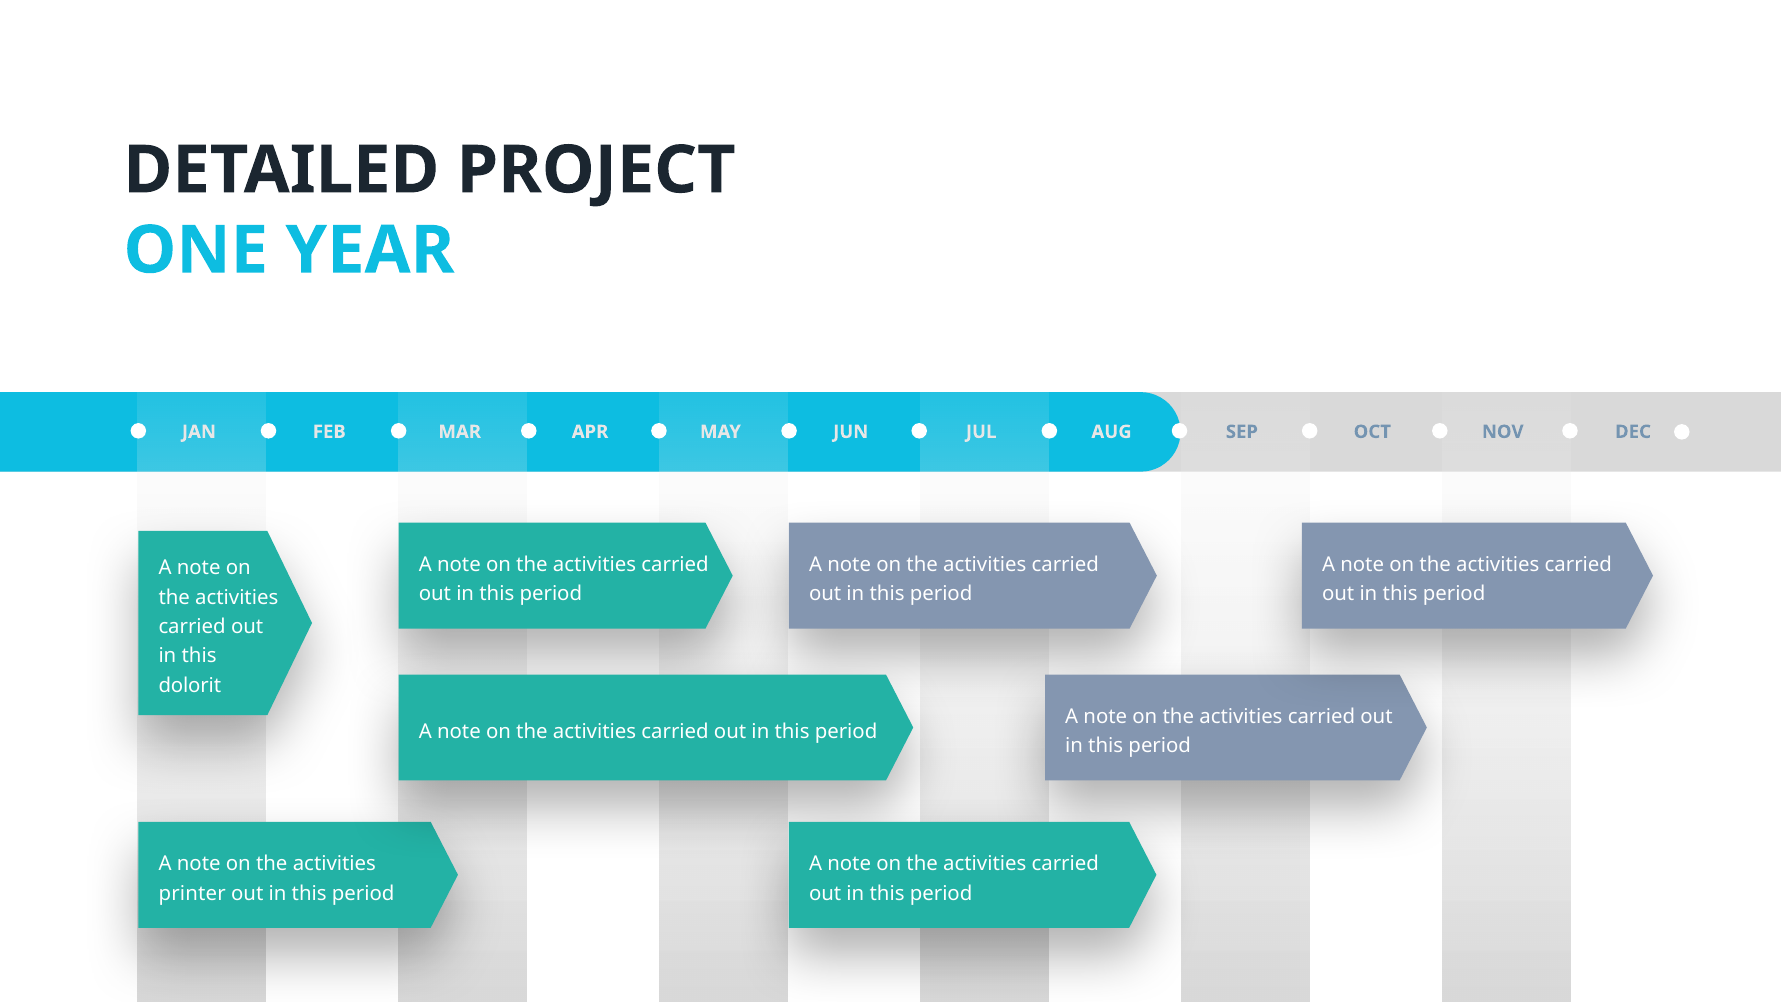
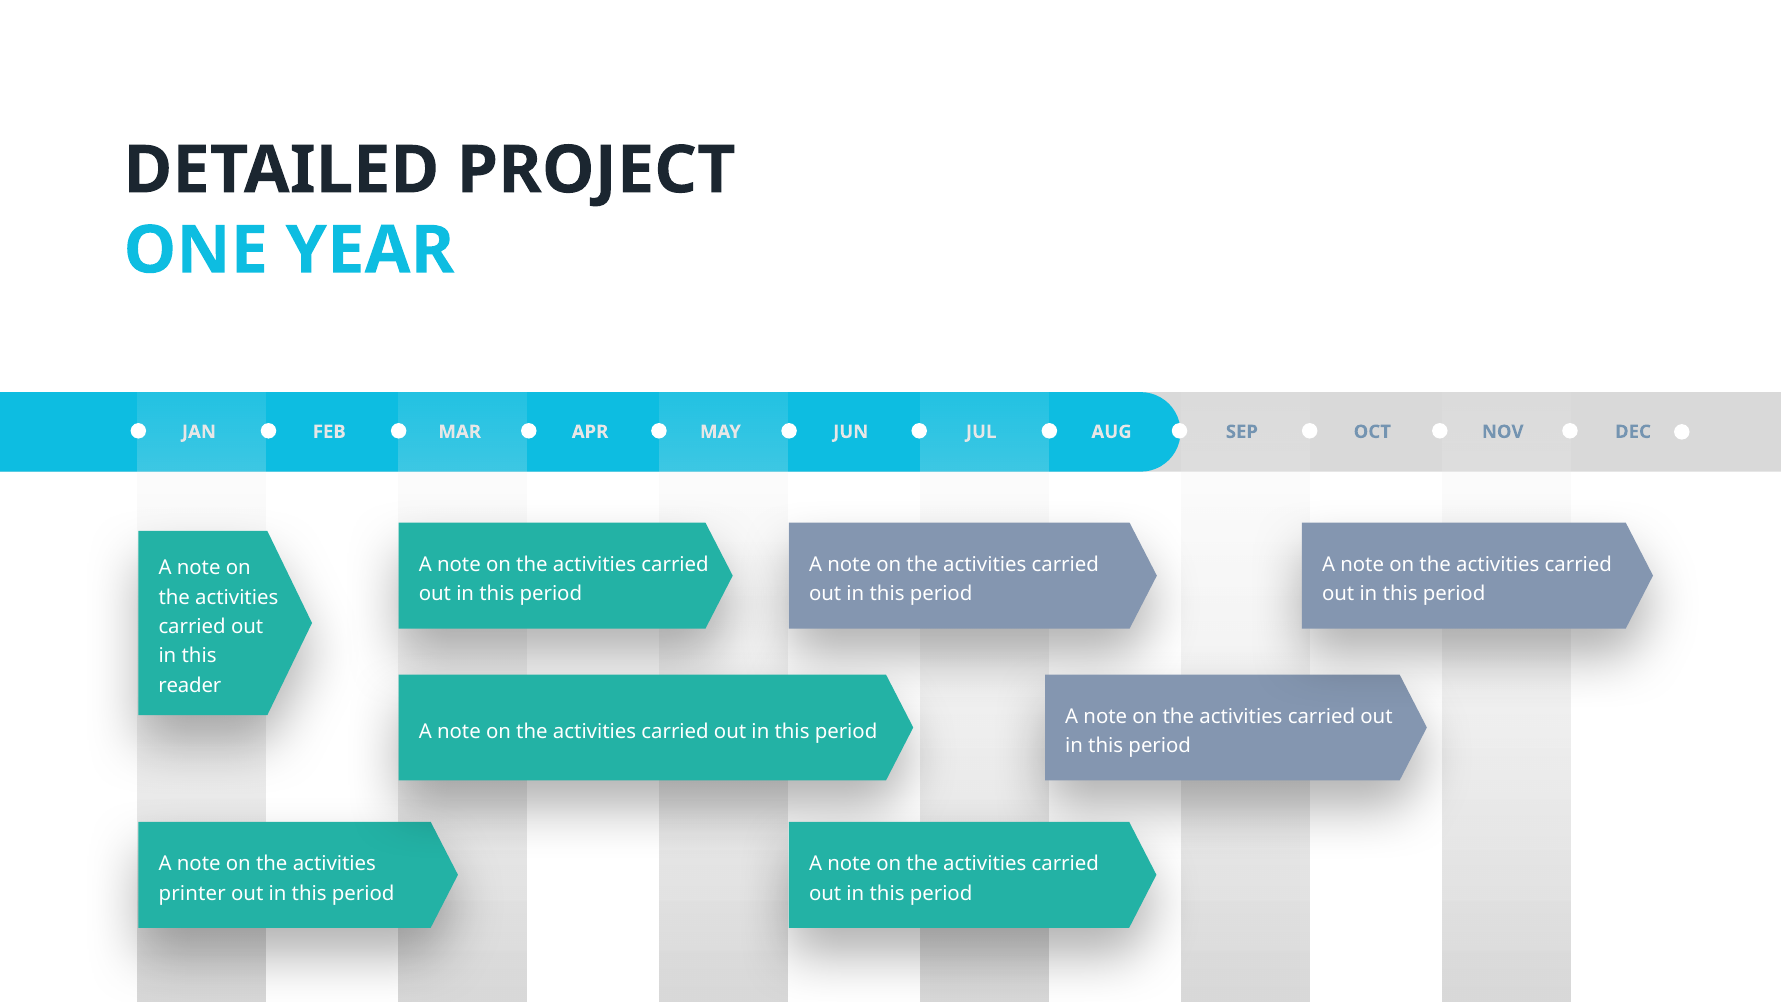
dolorit: dolorit -> reader
